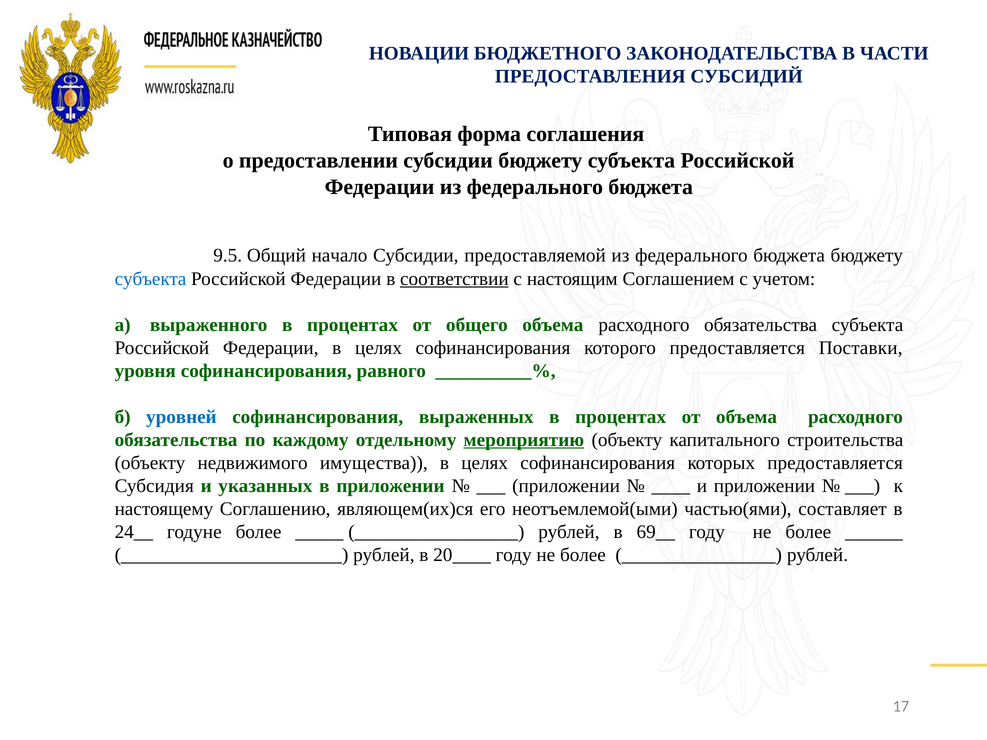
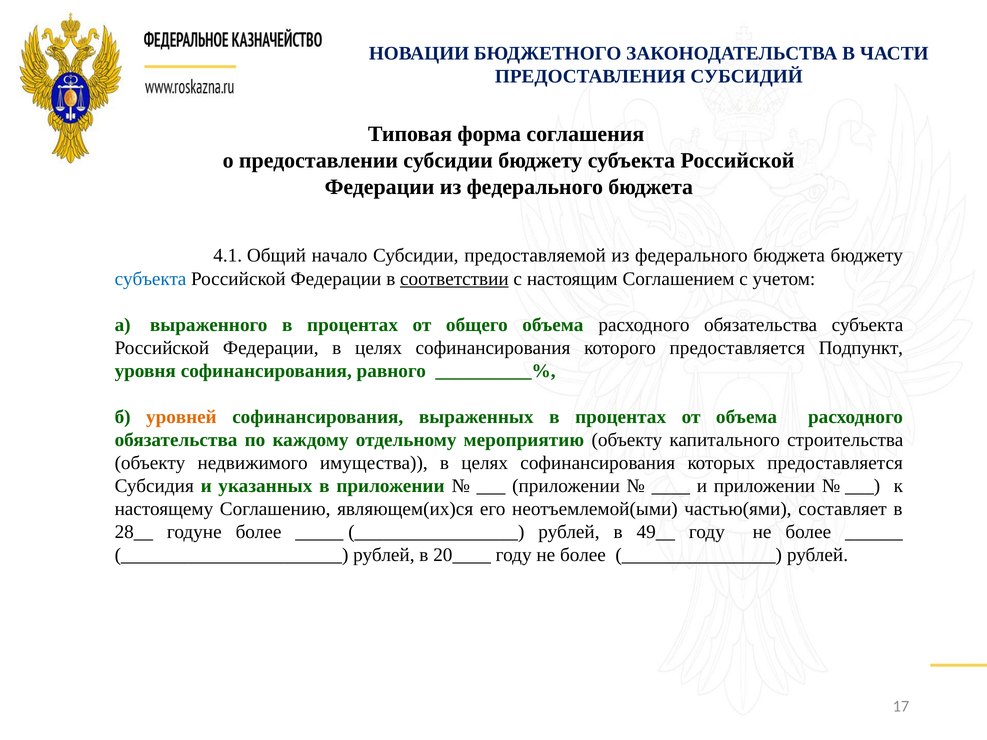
9.5: 9.5 -> 4.1
Поставки: Поставки -> Подпункт
уровней colour: blue -> orange
мероприятию underline: present -> none
24__: 24__ -> 28__
69__: 69__ -> 49__
